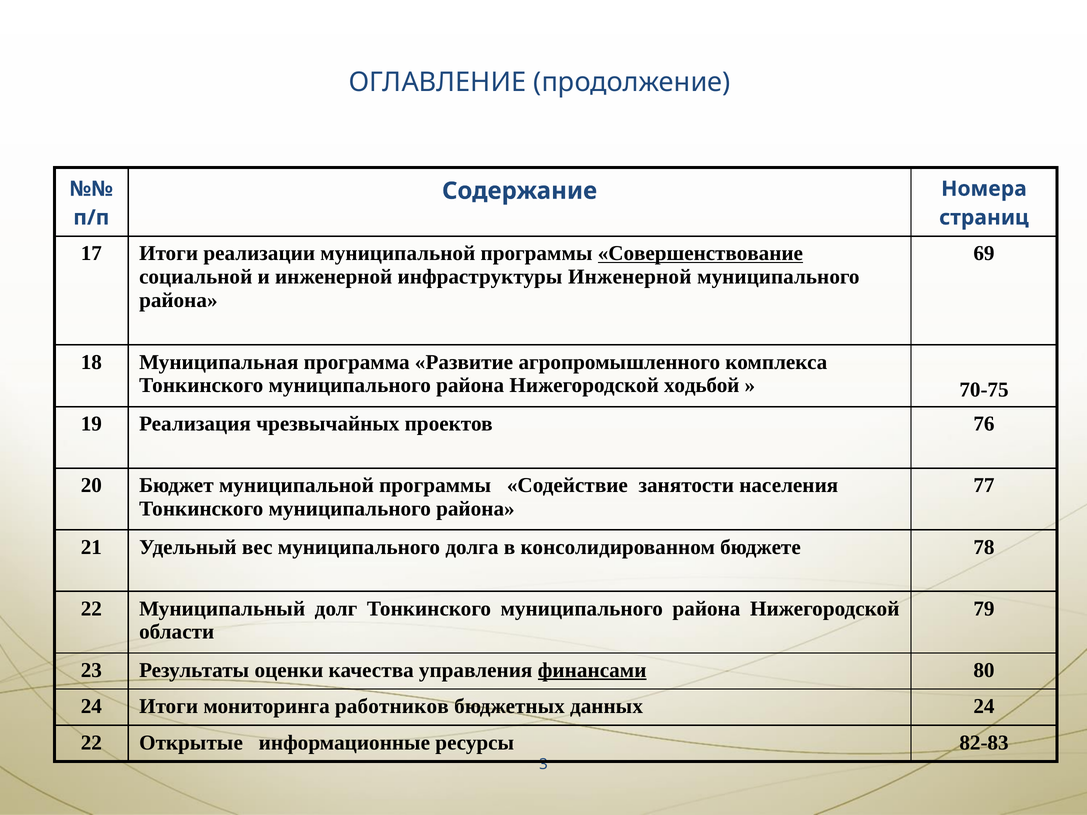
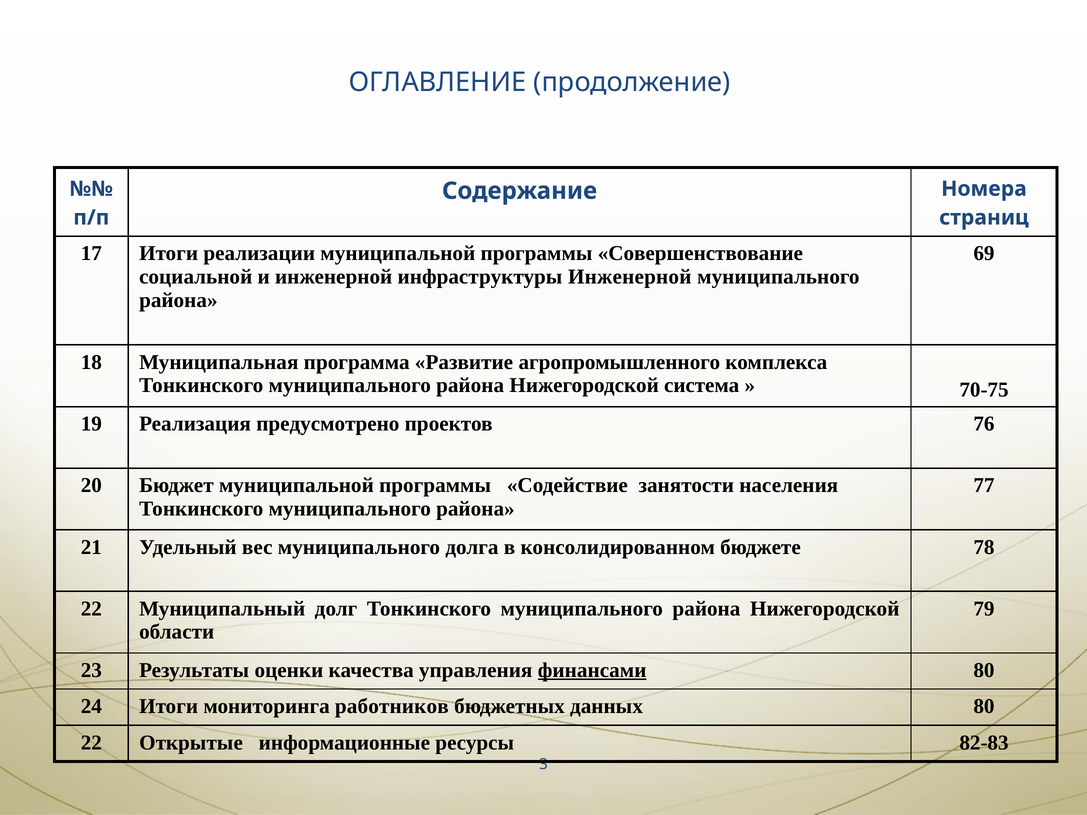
Совершенствование underline: present -> none
ходьбой: ходьбой -> система
чрезвычайных: чрезвычайных -> предусмотрено
данных 24: 24 -> 80
